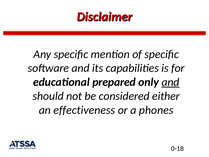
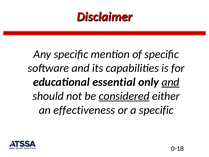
prepared: prepared -> essential
considered underline: none -> present
a phones: phones -> specific
